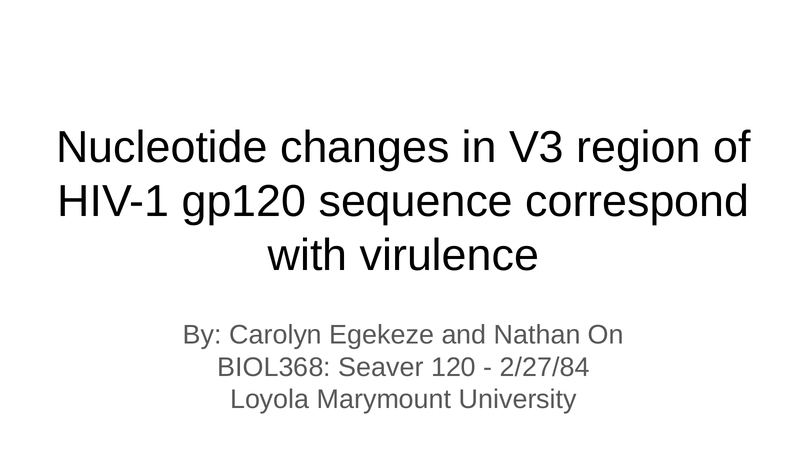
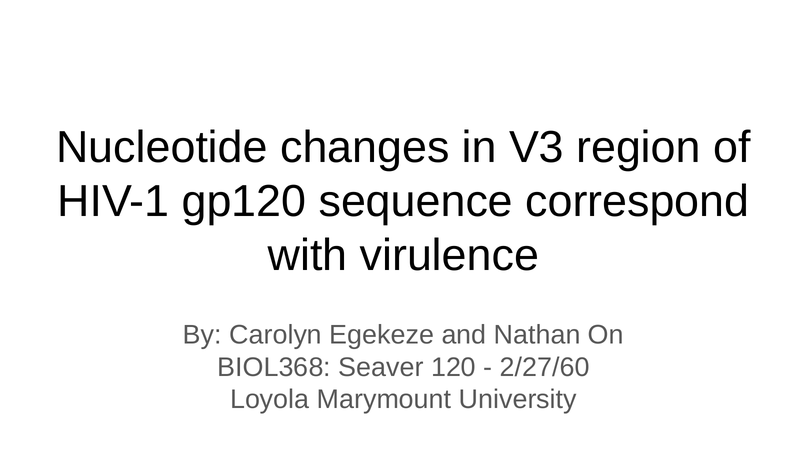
2/27/84: 2/27/84 -> 2/27/60
